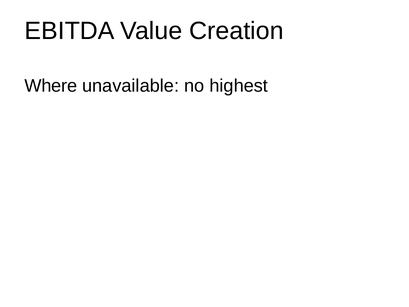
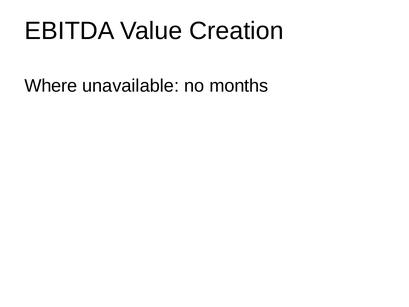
highest: highest -> months
